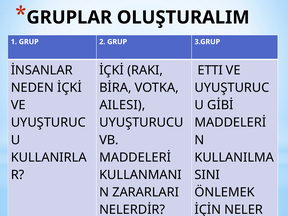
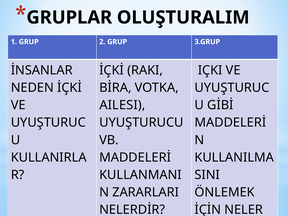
ETTI: ETTI -> IÇKI
